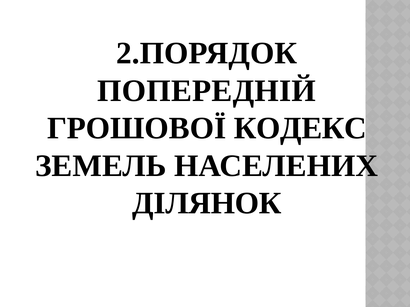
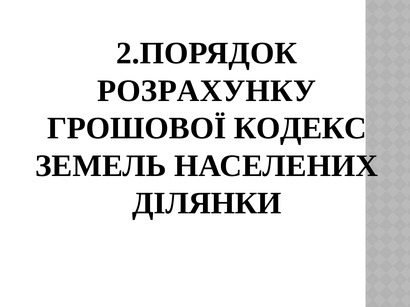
ПОПЕРЕДНІЙ: ПОПЕРЕДНІЙ -> РОЗРАХУНКУ
ДІЛЯНОК: ДІЛЯНОК -> ДІЛЯНКИ
